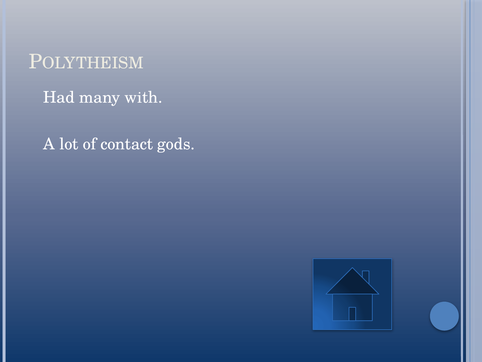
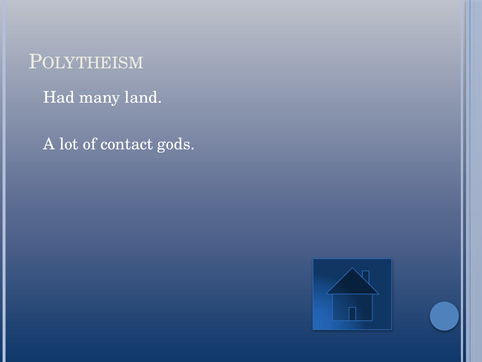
with: with -> land
